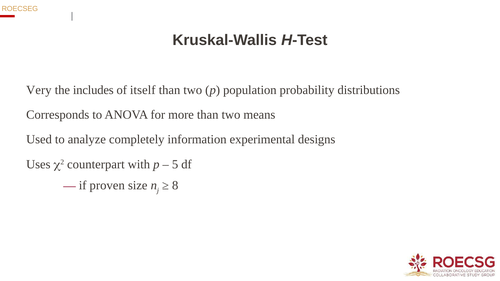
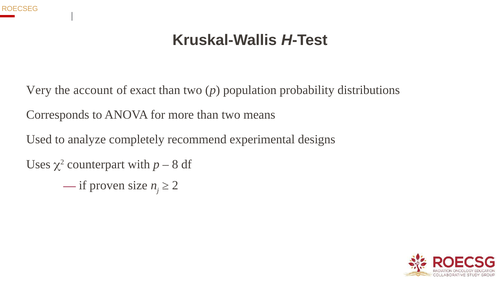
includes: includes -> account
itself: itself -> exact
information: information -> recommend
5: 5 -> 8
8: 8 -> 2
